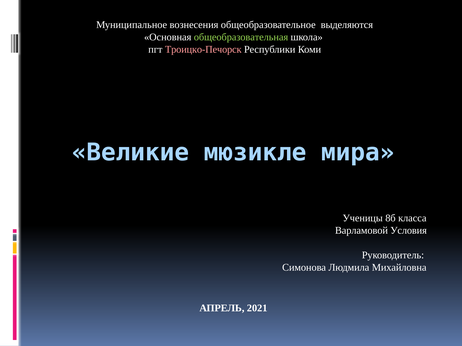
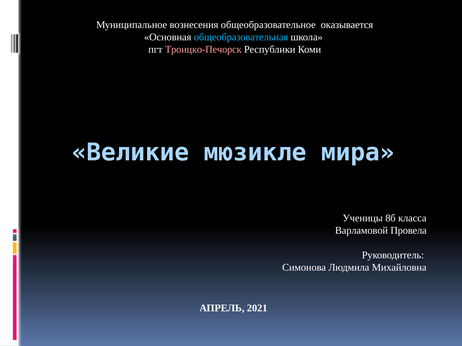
выделяются: выделяются -> оказывается
общеобразовательная colour: light green -> light blue
Условия: Условия -> Провела
